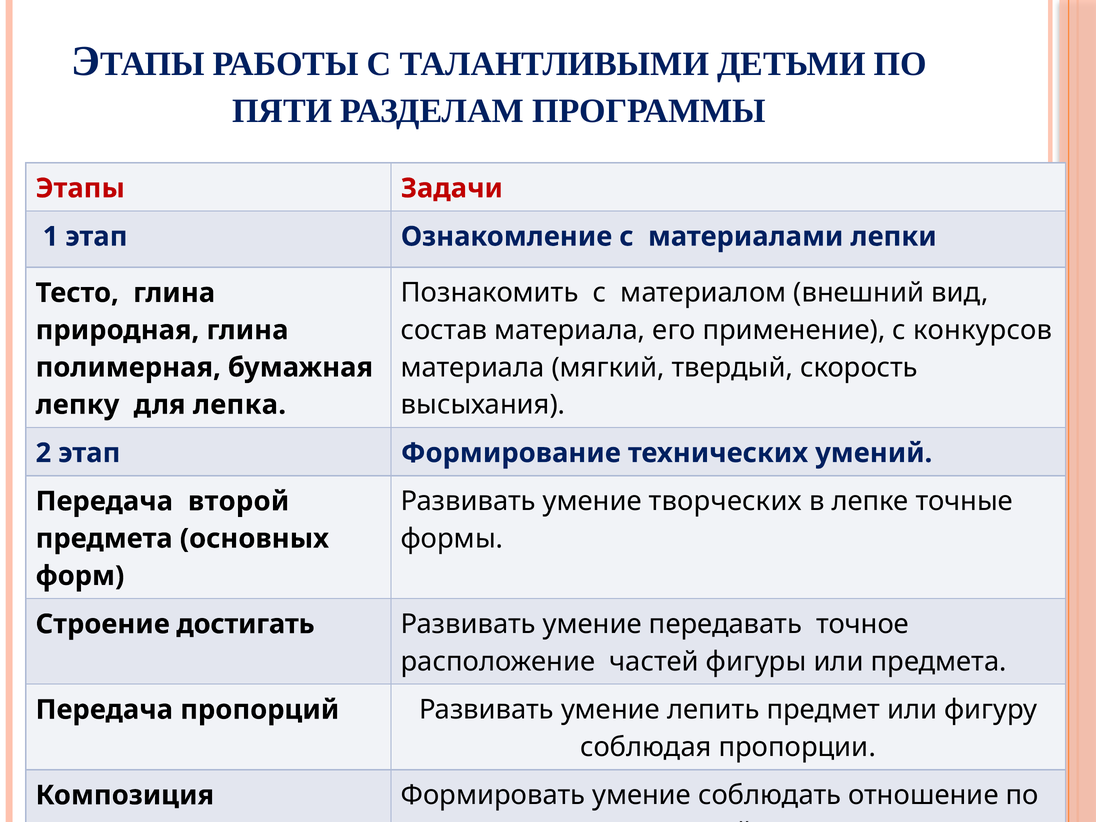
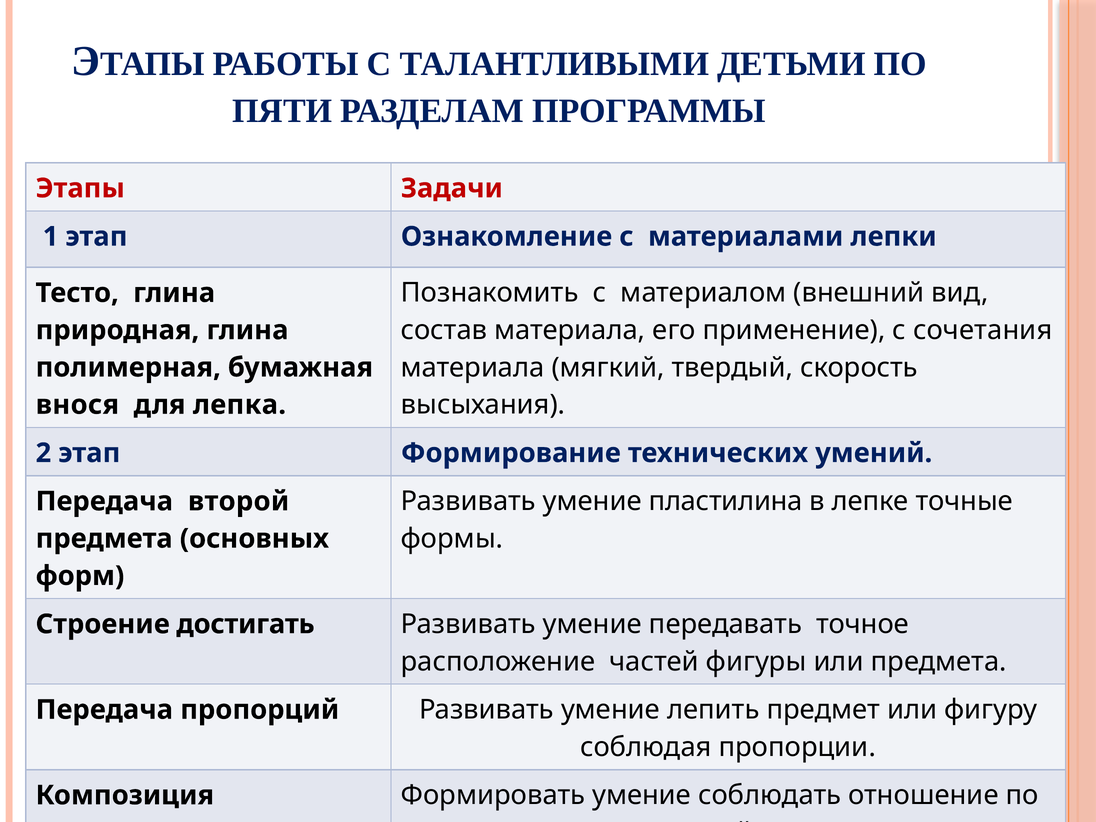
конкурсов: конкурсов -> сочетания
лепку: лепку -> внося
творческих: творческих -> пластилина
